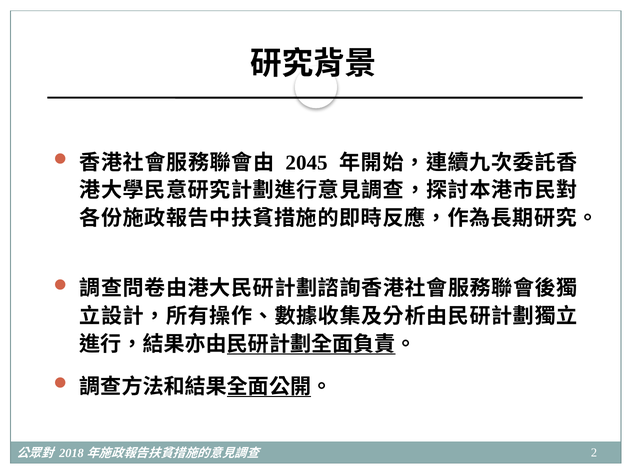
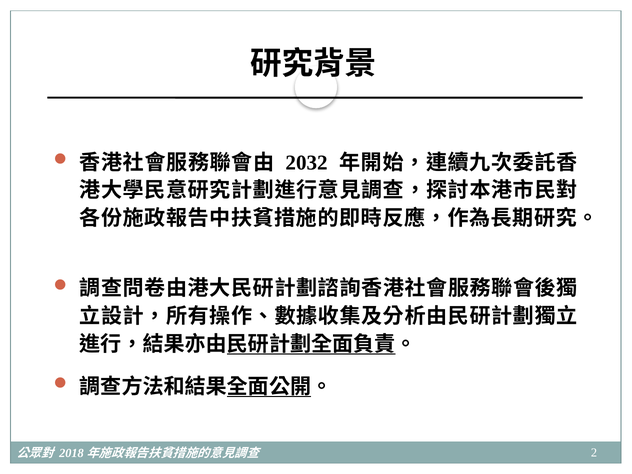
2045: 2045 -> 2032
